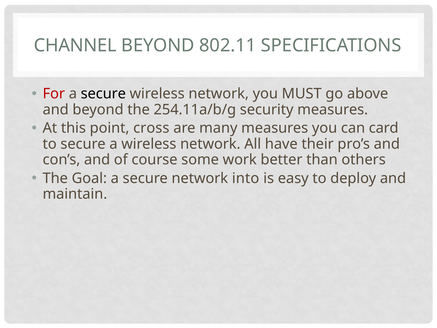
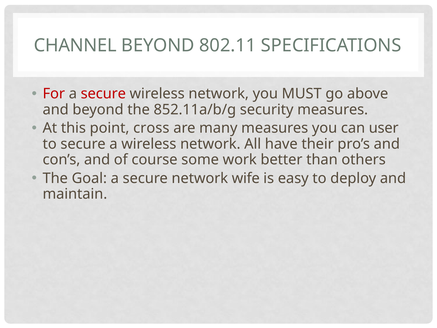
secure at (103, 94) colour: black -> red
254.11a/b/g: 254.11a/b/g -> 852.11a/b/g
card: card -> user
into: into -> wife
